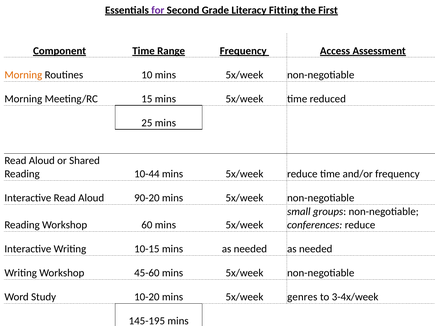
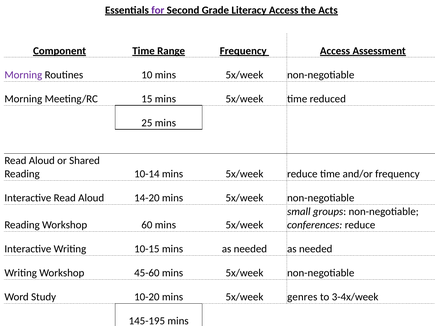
Literacy Fitting: Fitting -> Access
First: First -> Acts
Morning at (23, 75) colour: orange -> purple
10-44: 10-44 -> 10-14
90-20: 90-20 -> 14-20
